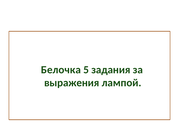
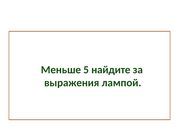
Белочка: Белочка -> Меньше
задания: задания -> найдите
